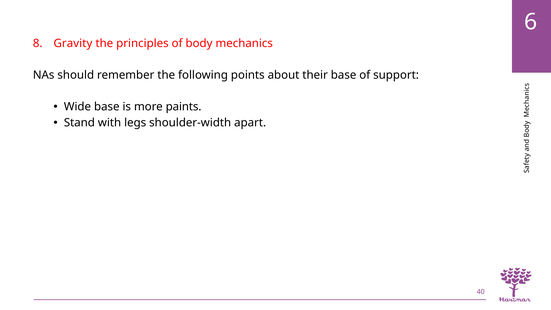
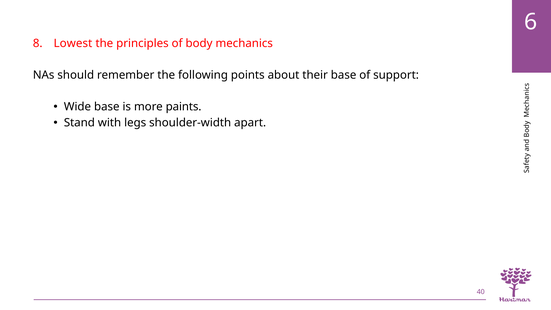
Gravity: Gravity -> Lowest
